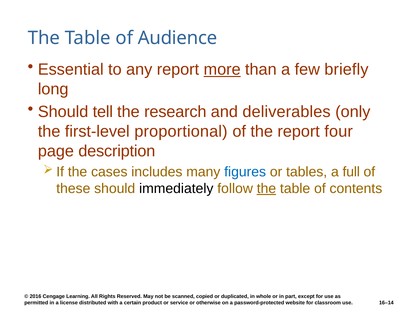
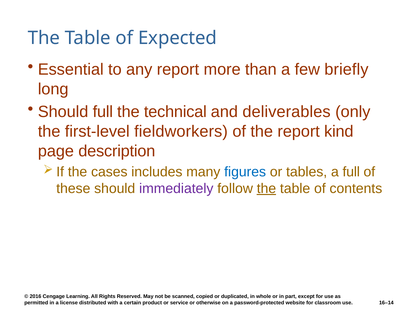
Audience: Audience -> Expected
more underline: present -> none
Should tell: tell -> full
research: research -> technical
proportional: proportional -> fieldworkers
four: four -> kind
immediately colour: black -> purple
